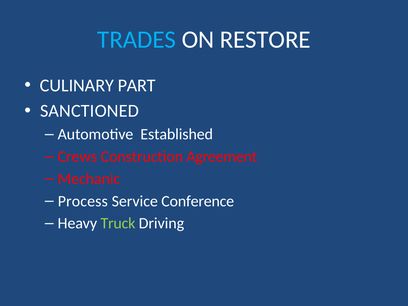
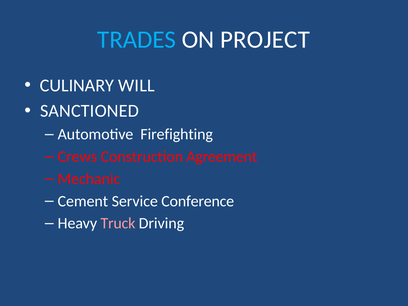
RESTORE: RESTORE -> PROJECT
PART: PART -> WILL
Established: Established -> Firefighting
Process: Process -> Cement
Truck colour: light green -> pink
